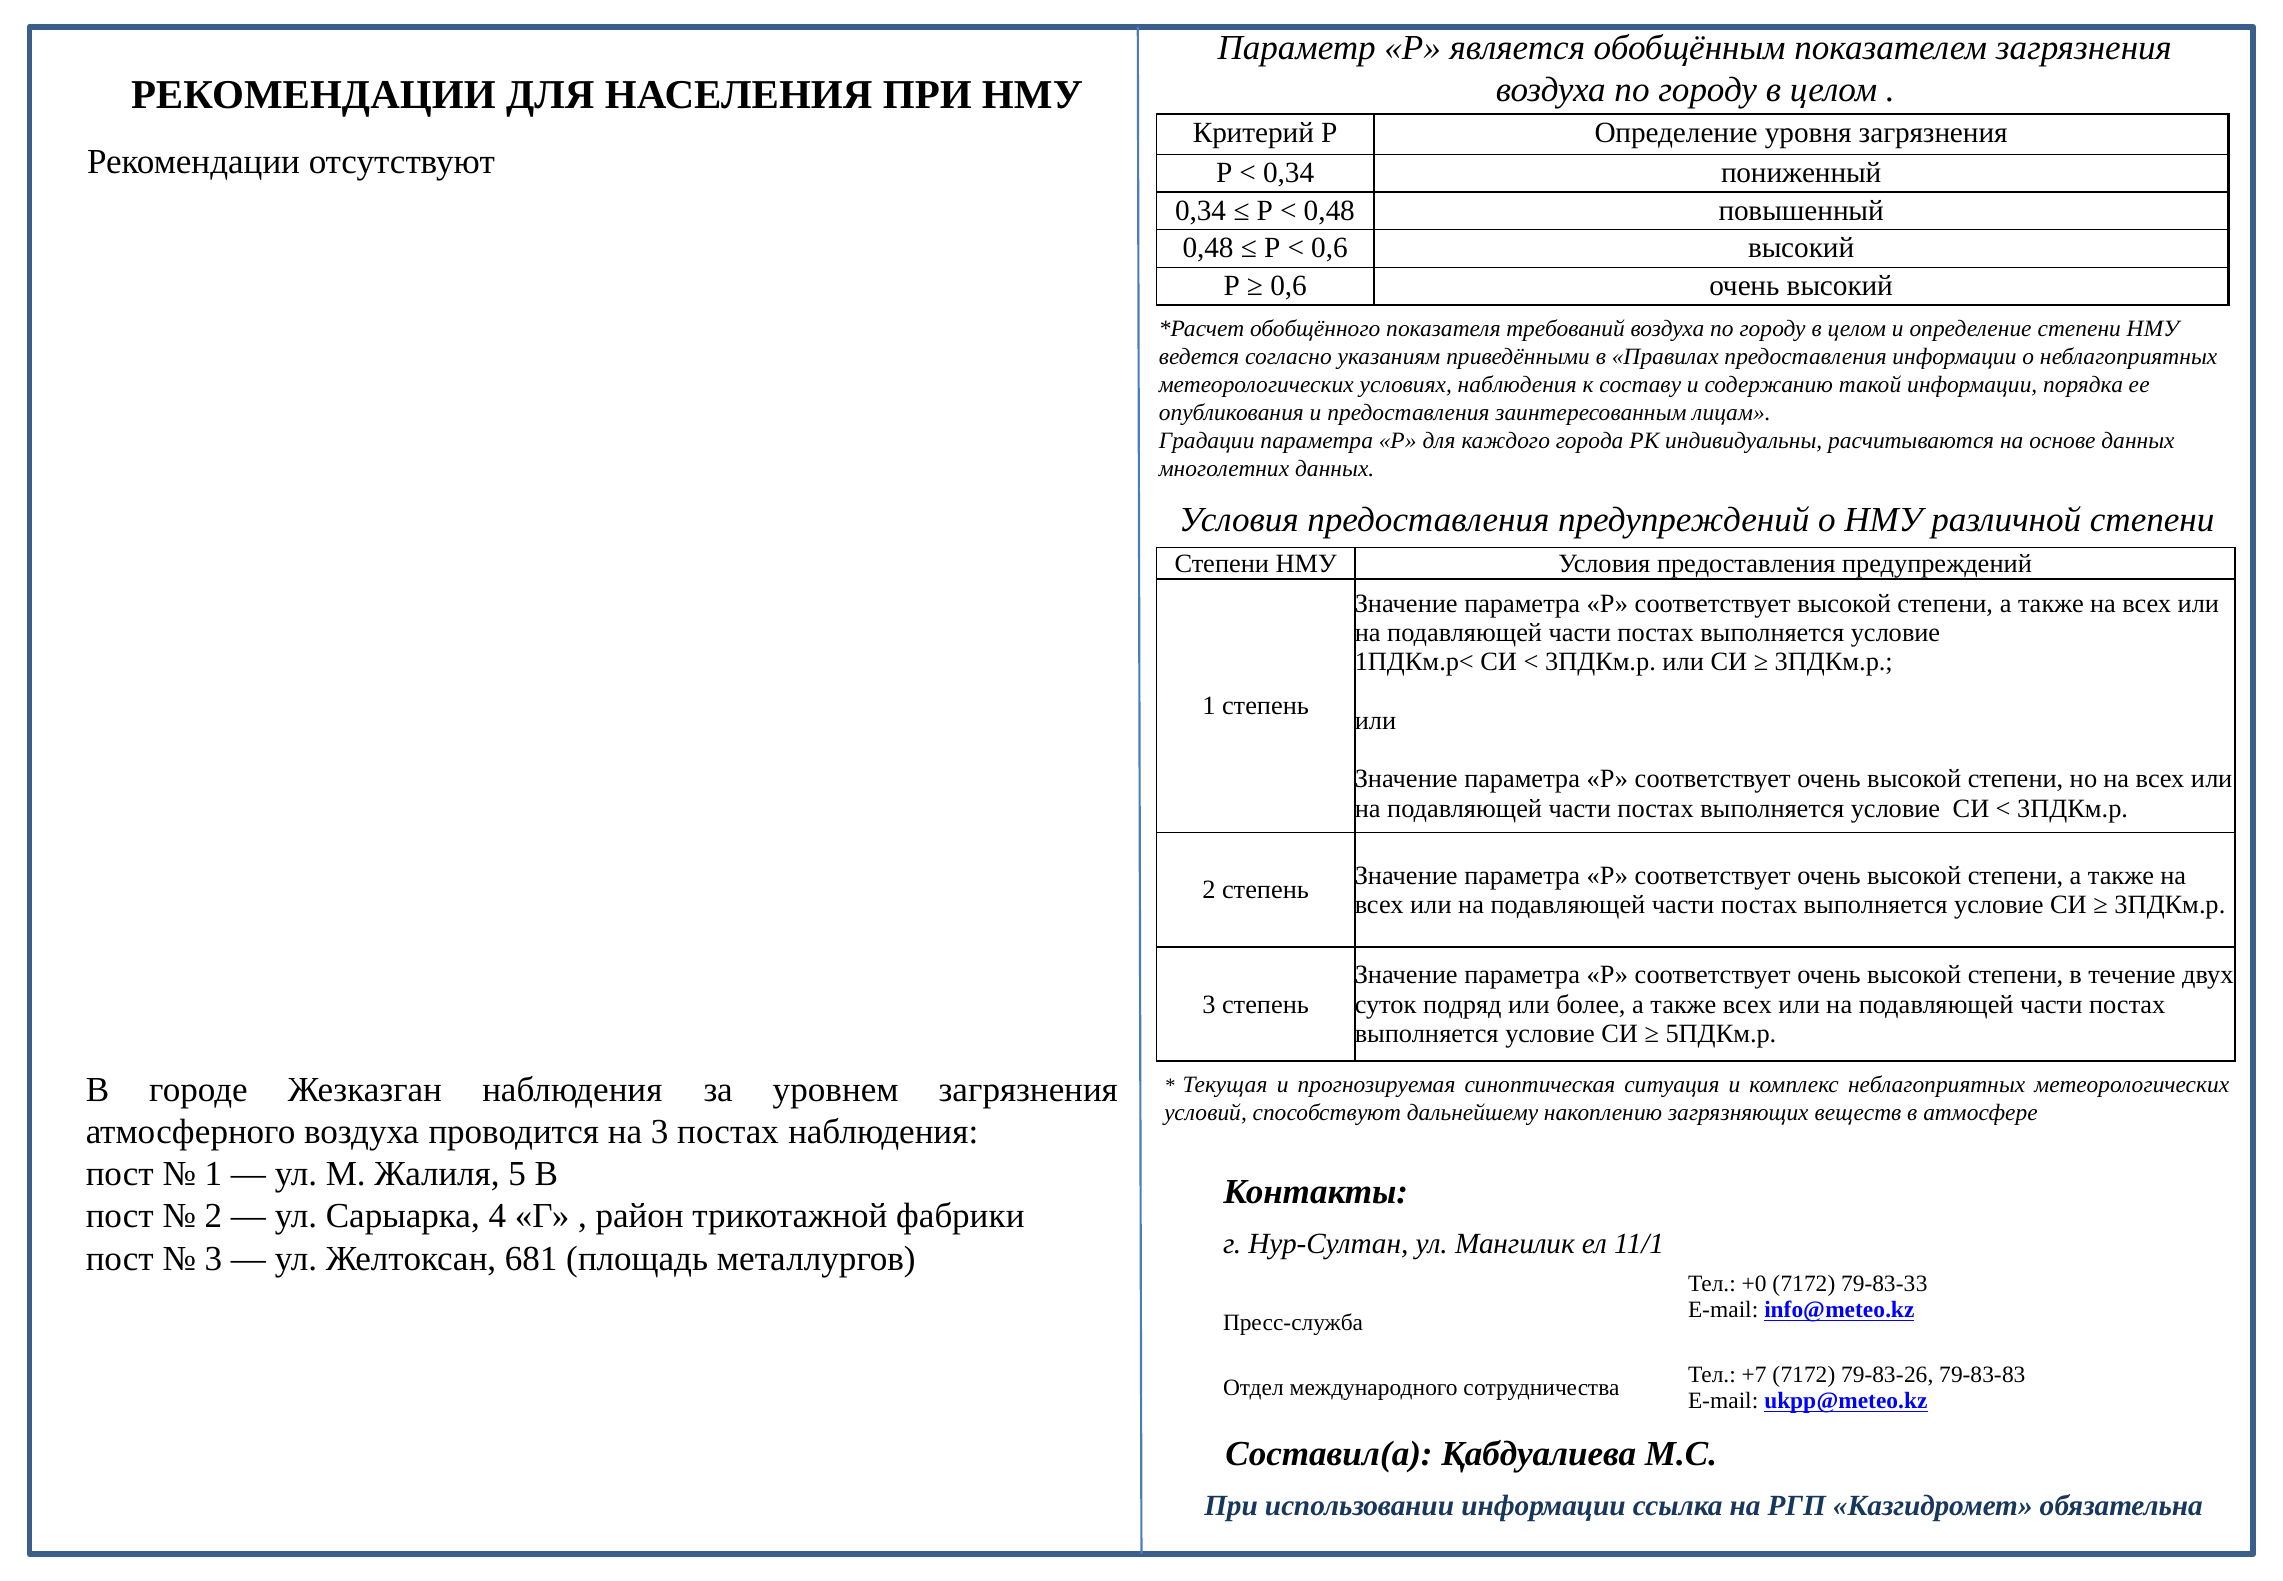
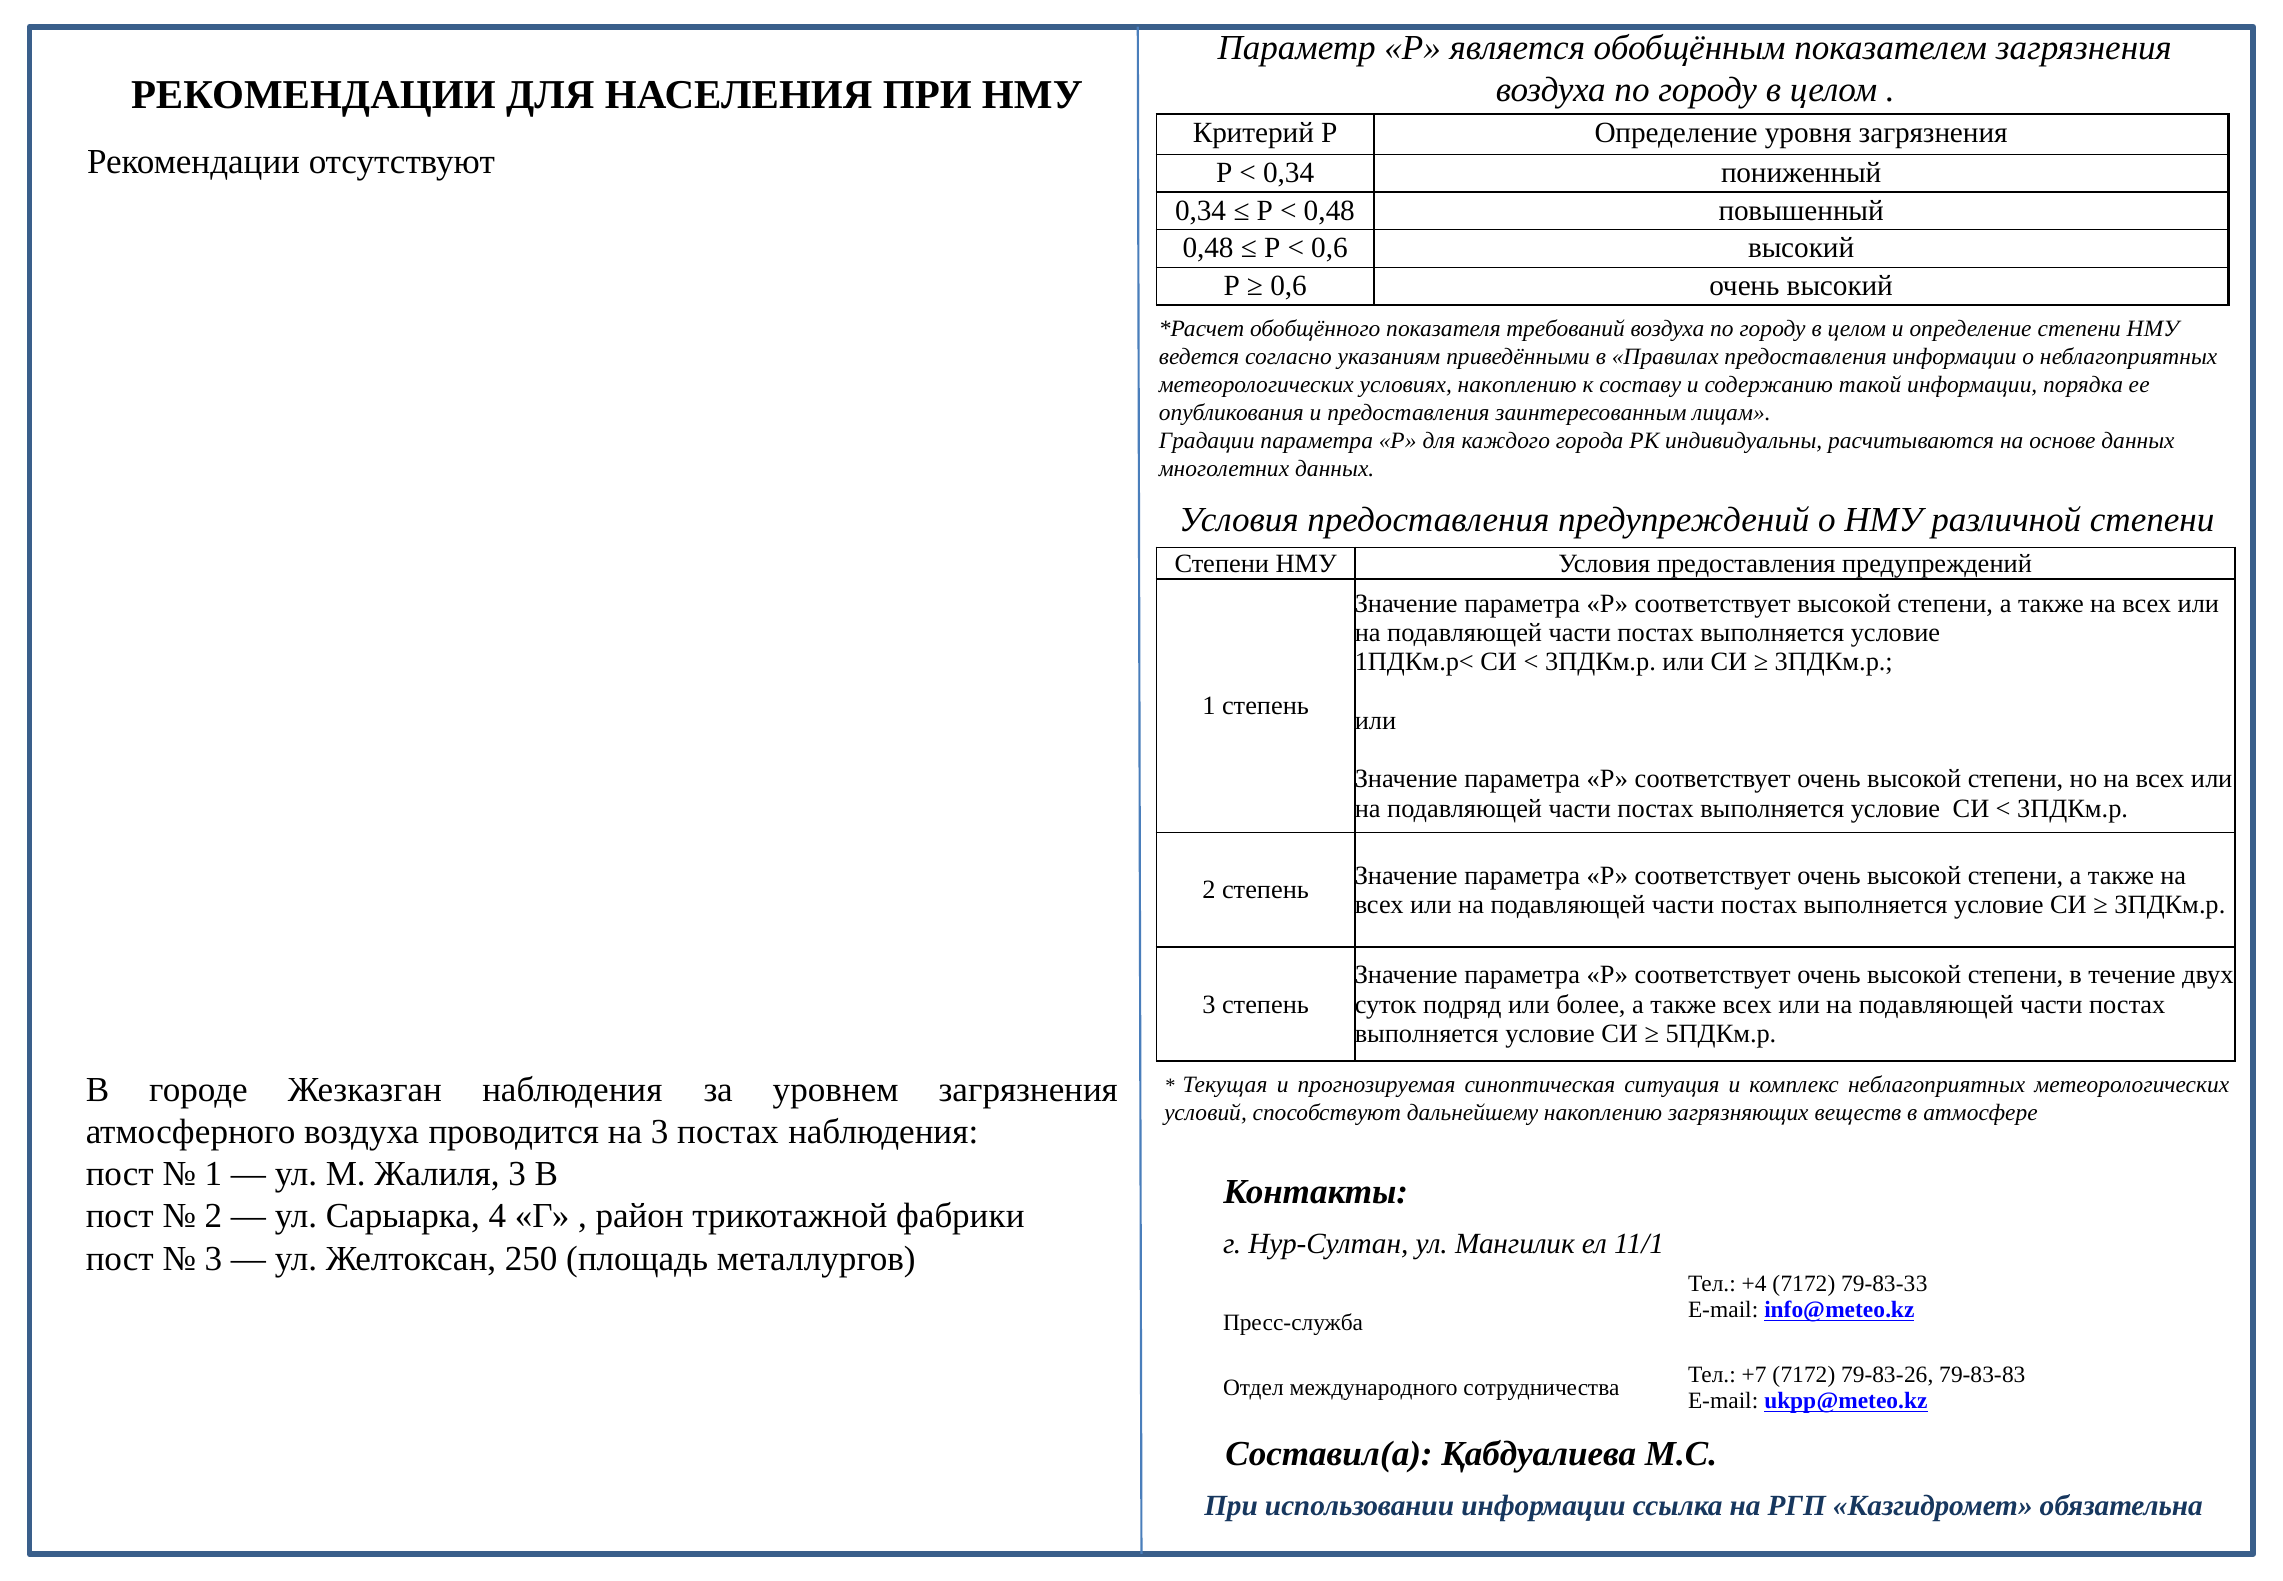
условиях наблюдения: наблюдения -> накоплению
Жалиля 5: 5 -> 3
681: 681 -> 250
+0: +0 -> +4
